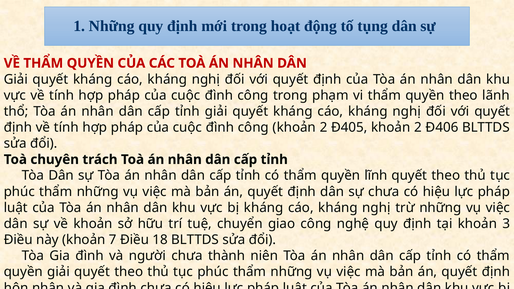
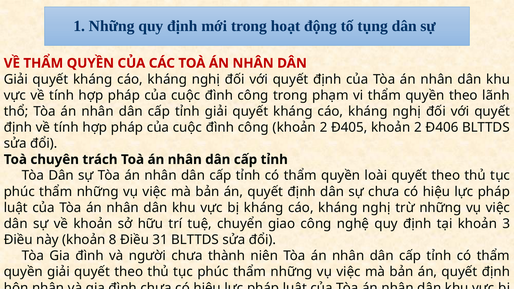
lĩnh: lĩnh -> loài
7: 7 -> 8
18: 18 -> 31
